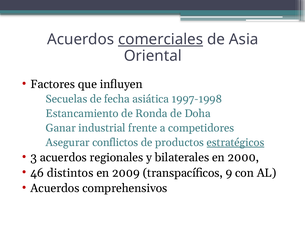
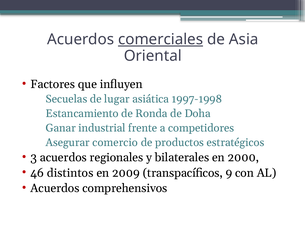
fecha: fecha -> lugar
conflictos: conflictos -> comercio
estratégicos underline: present -> none
